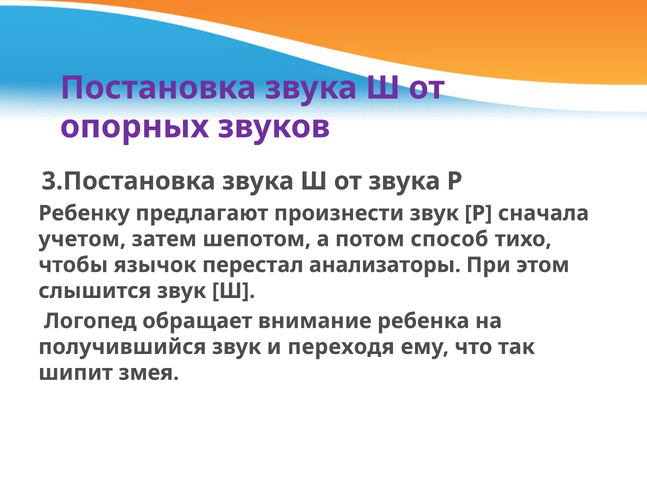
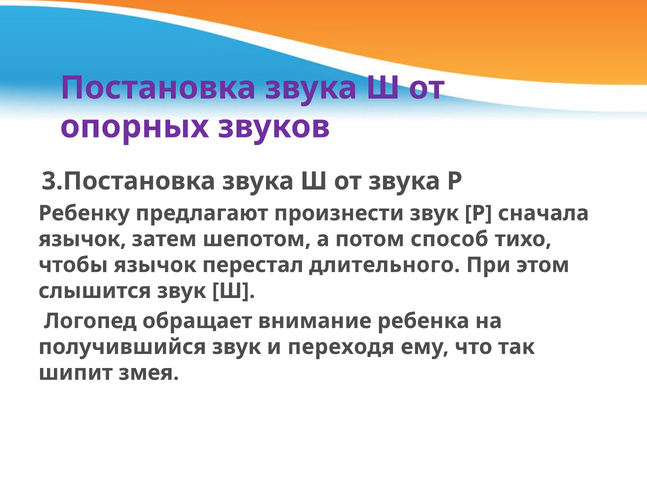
учетом at (82, 239): учетом -> язычок
анализаторы: анализаторы -> длительного
